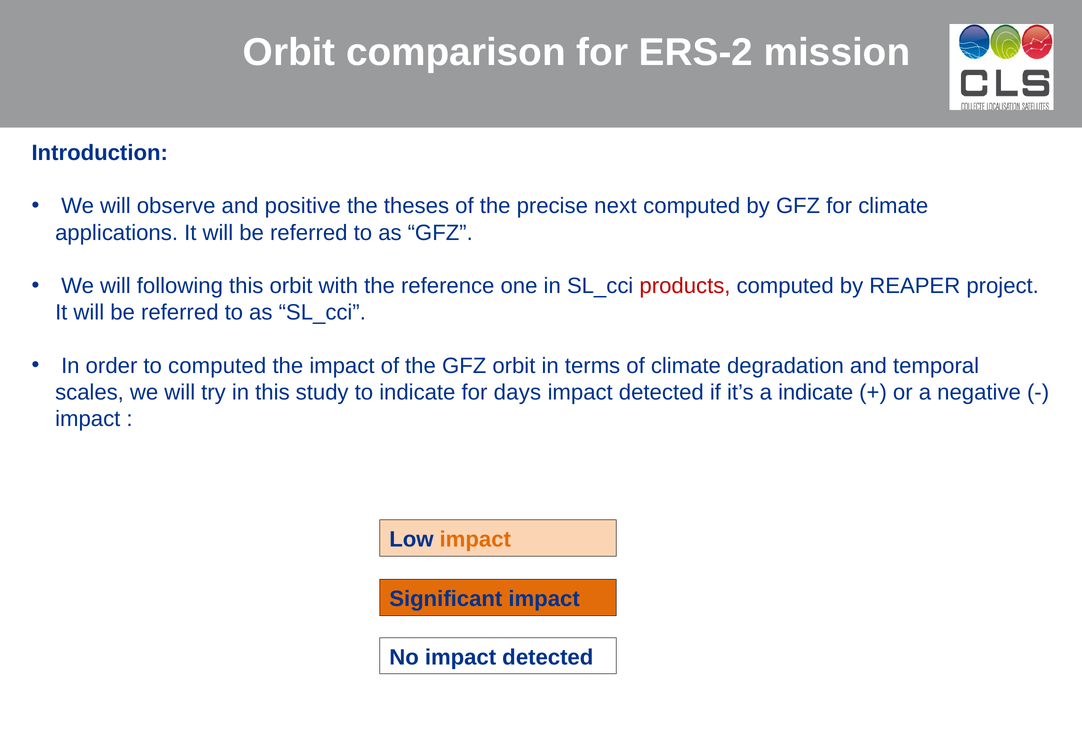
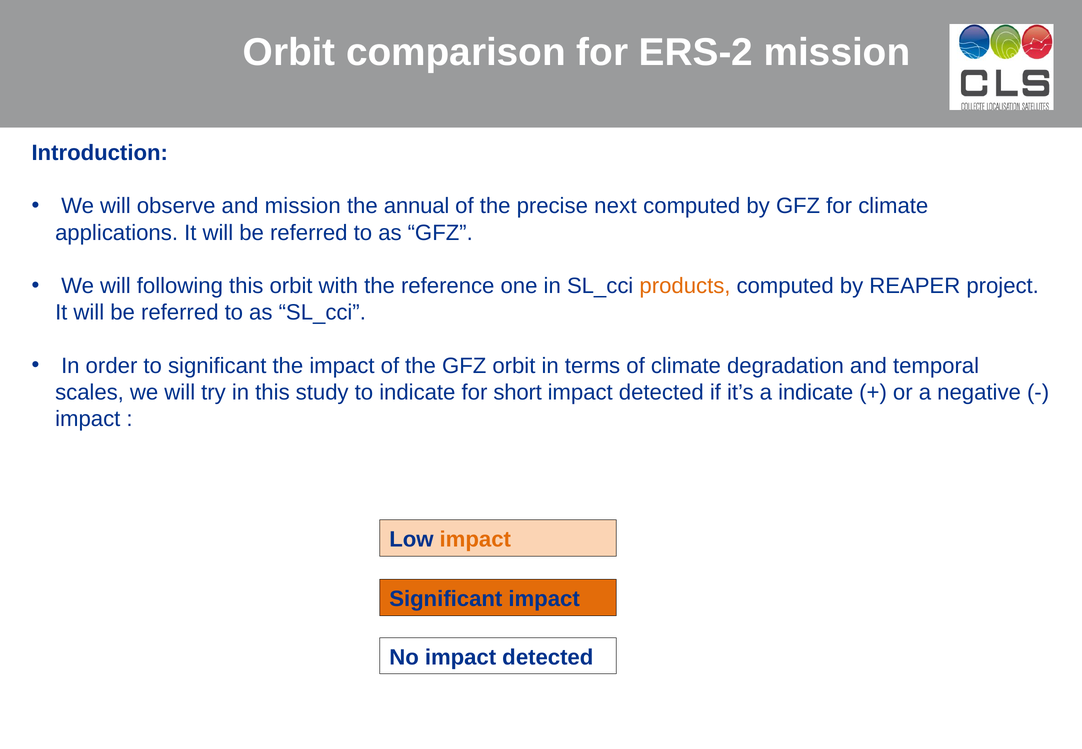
and positive: positive -> mission
theses: theses -> annual
products colour: red -> orange
to computed: computed -> significant
days: days -> short
